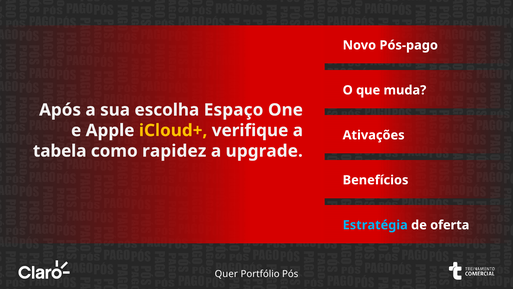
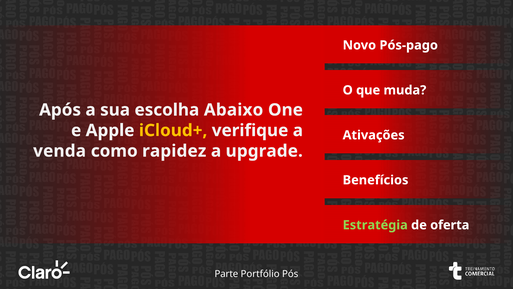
Espaço: Espaço -> Abaixo
tabela: tabela -> venda
Estratégia colour: light blue -> light green
Quer: Quer -> Parte
